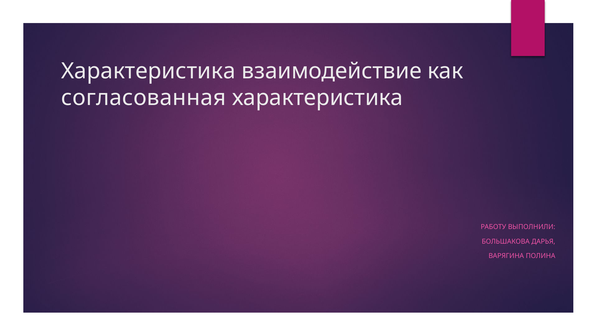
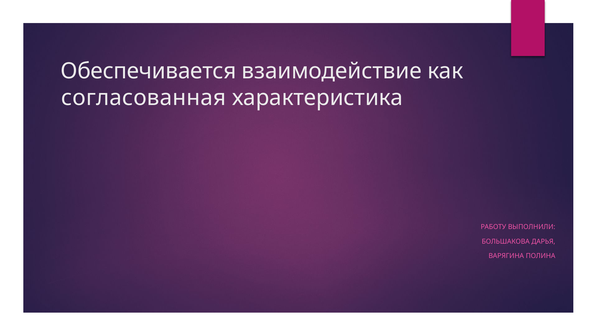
Характеристика at (148, 71): Характеристика -> Обеспечивается
